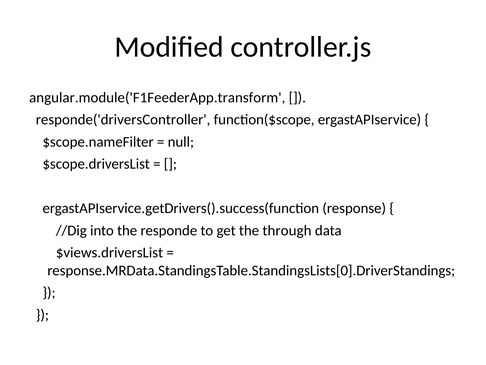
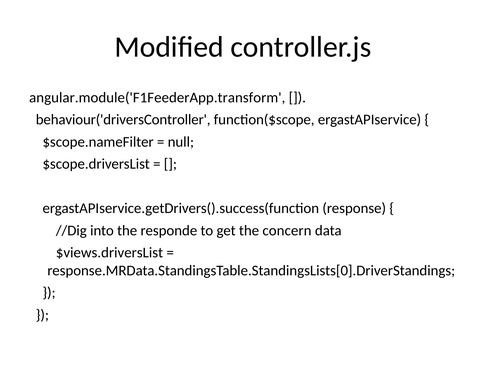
responde('driversController: responde('driversController -> behaviour('driversController
through: through -> concern
